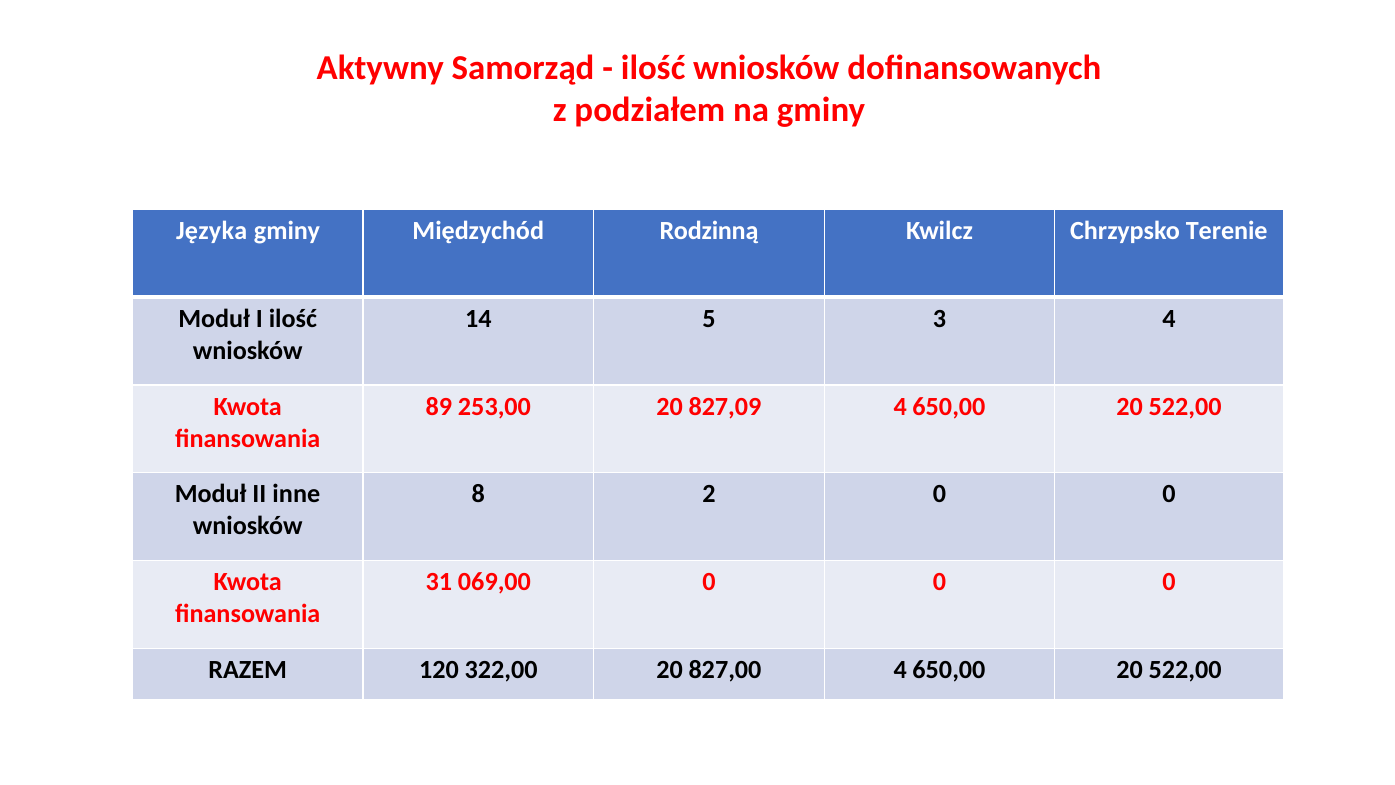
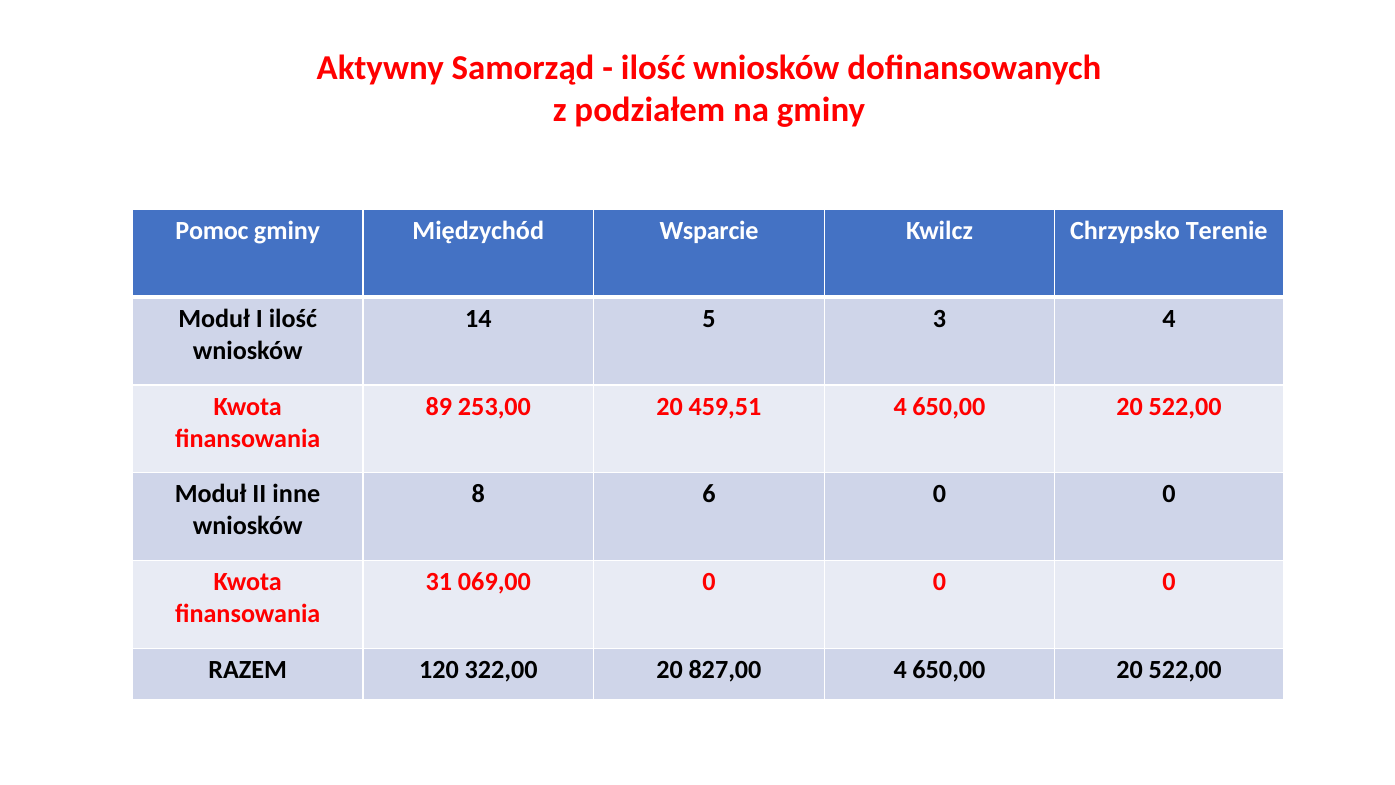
Języka: Języka -> Pomoc
Rodzinną: Rodzinną -> Wsparcie
827,09: 827,09 -> 459,51
2: 2 -> 6
